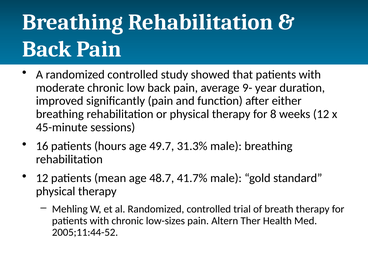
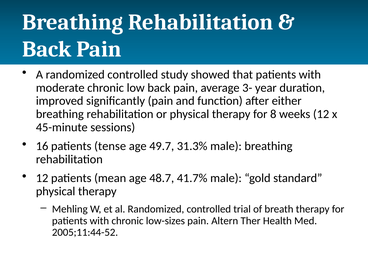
9-: 9- -> 3-
hours: hours -> tense
